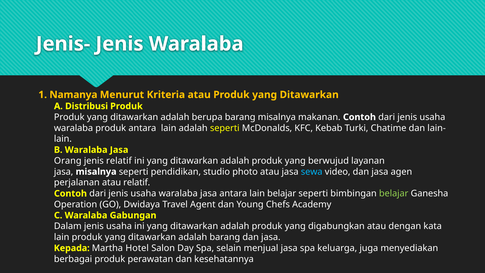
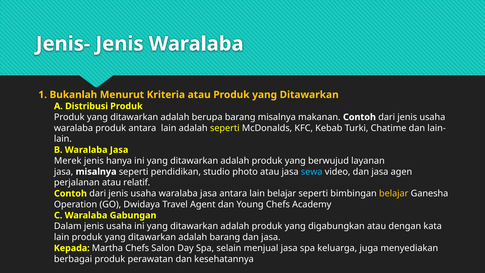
Namanya: Namanya -> Bukanlah
Orang: Orang -> Merek
jenis relatif: relatif -> hanya
belajar at (394, 193) colour: light green -> yellow
Martha Hotel: Hotel -> Chefs
